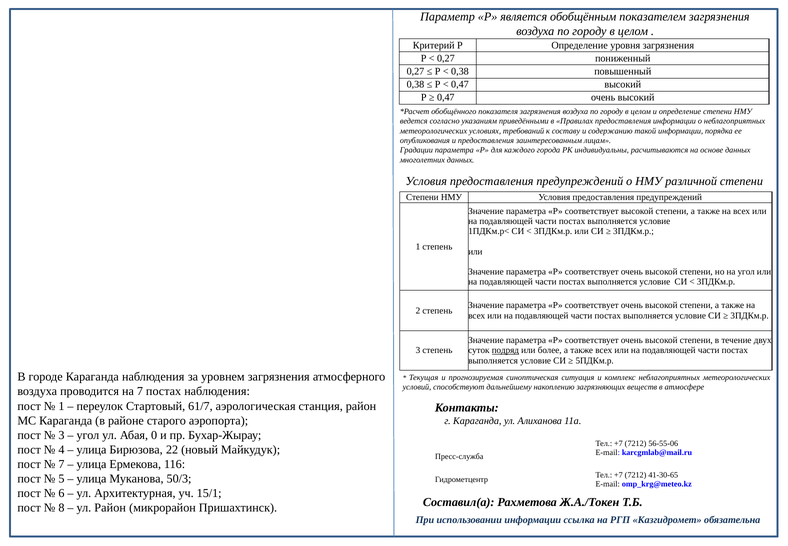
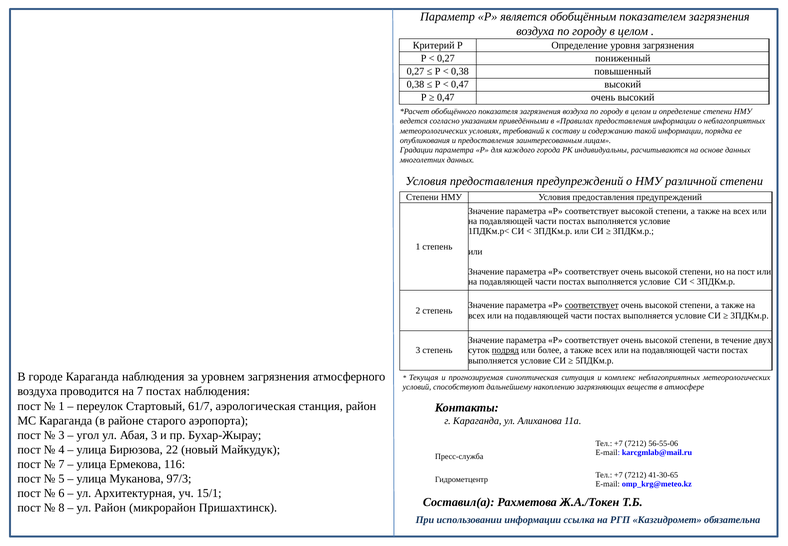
на угол: угол -> пост
соответствует at (592, 305) underline: none -> present
Абая 0: 0 -> 3
50/3: 50/3 -> 97/3
